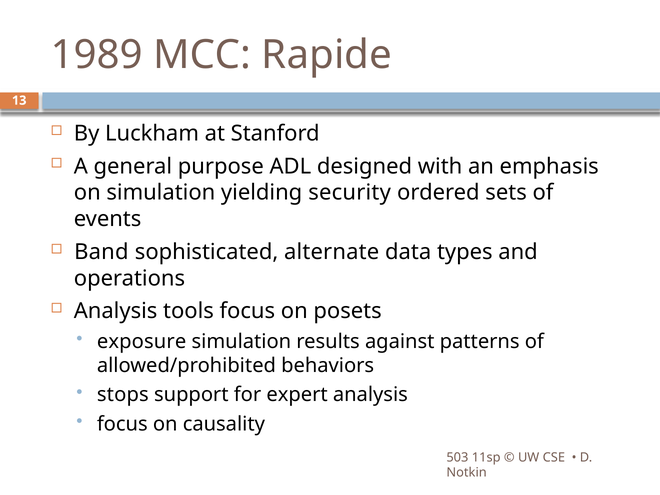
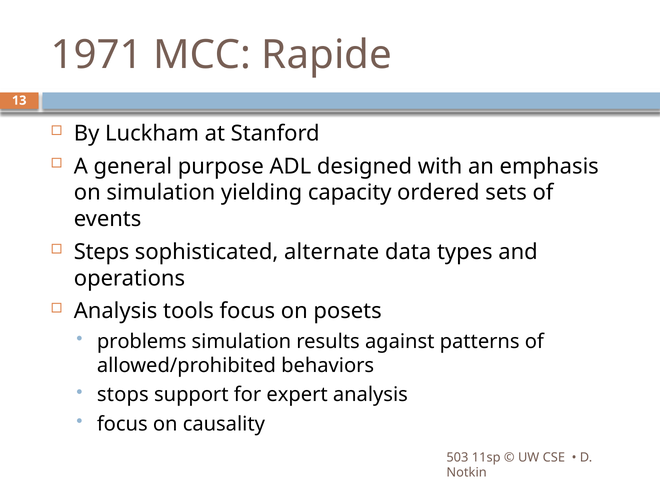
1989: 1989 -> 1971
security: security -> capacity
Band: Band -> Steps
exposure: exposure -> problems
